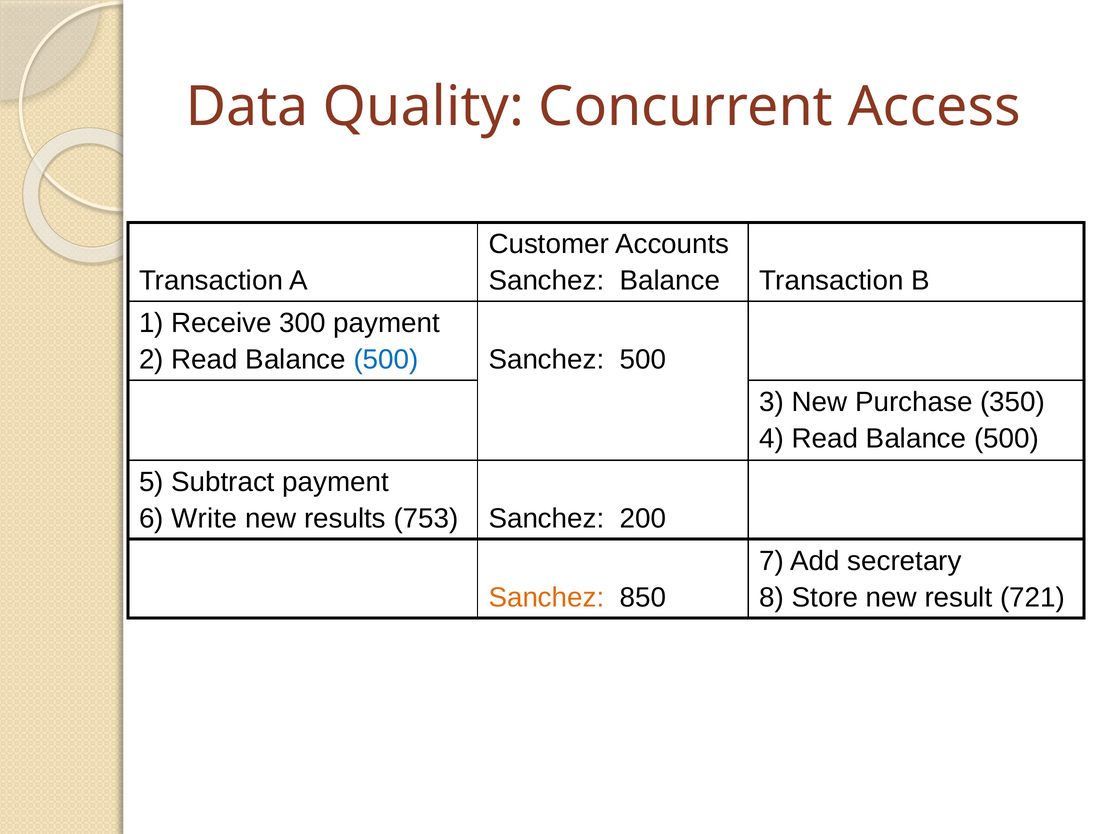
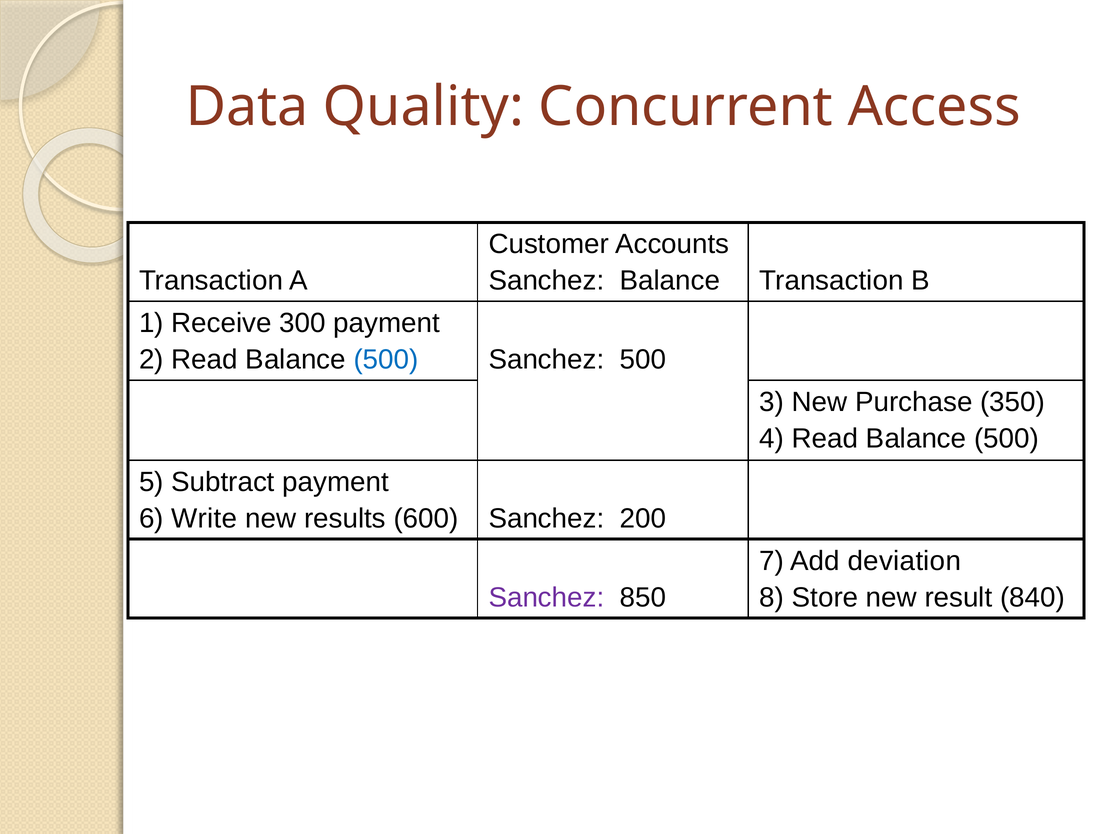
753: 753 -> 600
secretary: secretary -> deviation
Sanchez at (546, 598) colour: orange -> purple
721: 721 -> 840
